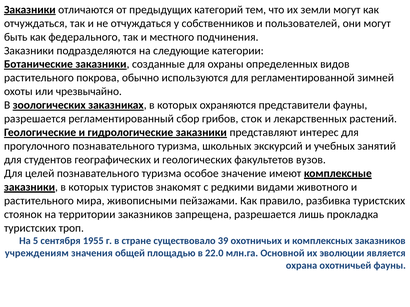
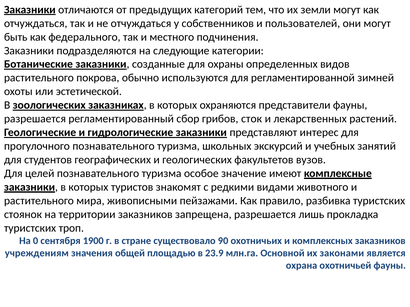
чрезвычайно: чрезвычайно -> эстетической
5: 5 -> 0
1955: 1955 -> 1900
39: 39 -> 90
22.0: 22.0 -> 23.9
эволюции: эволюции -> законами
